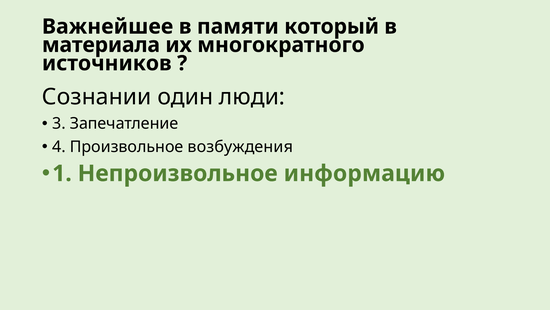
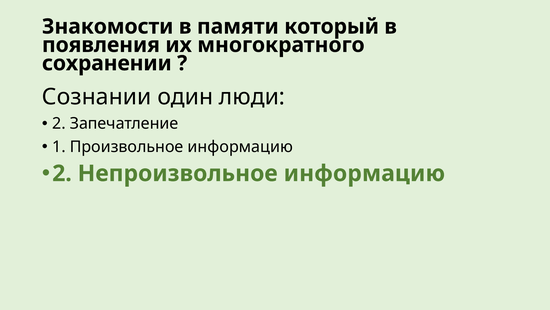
Важнейшее: Важнейшее -> Знакомости
материала: материала -> появления
источников: источников -> сохранении
3 at (59, 123): 3 -> 2
4: 4 -> 1
Произвольное возбуждения: возбуждения -> информацию
1 at (62, 173): 1 -> 2
